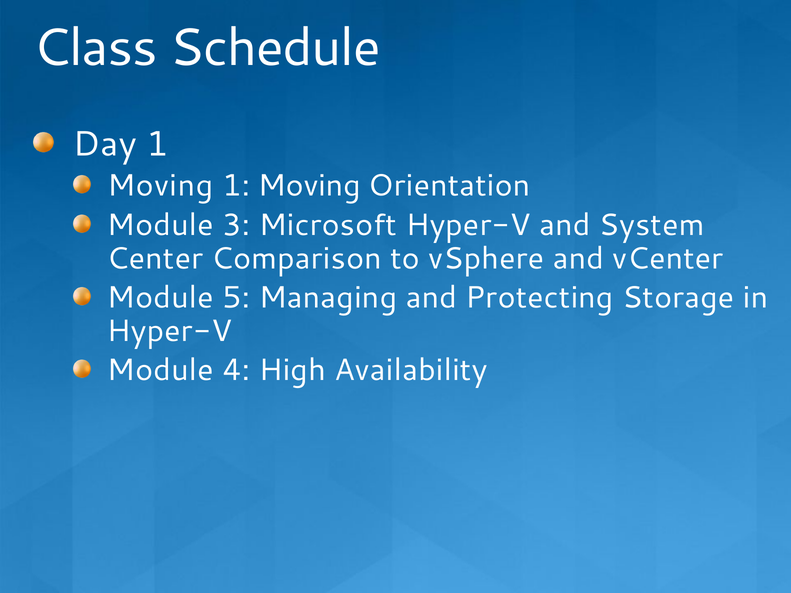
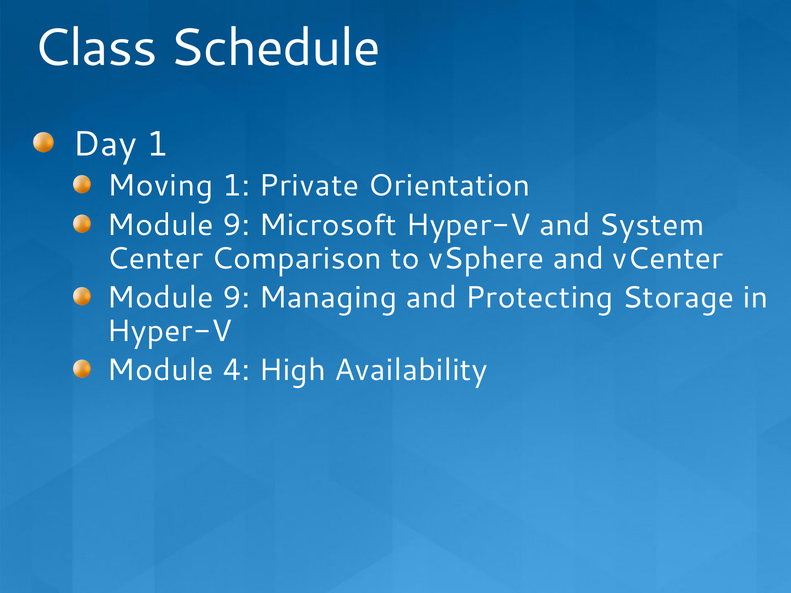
Moving at (309, 186): Moving -> Private
3 at (236, 225): 3 -> 9
5 at (236, 298): 5 -> 9
